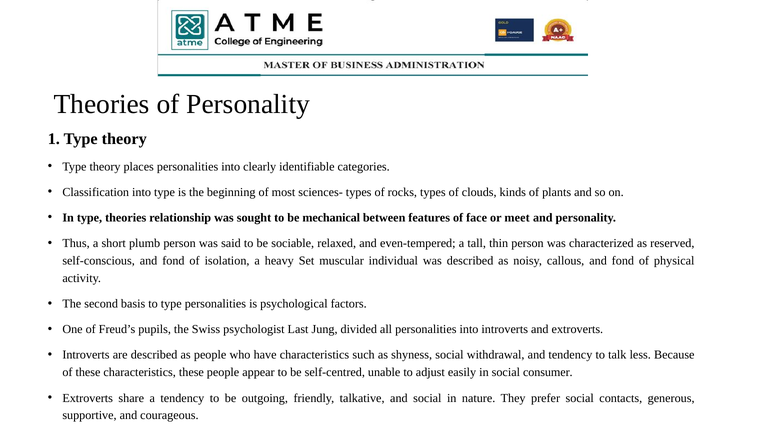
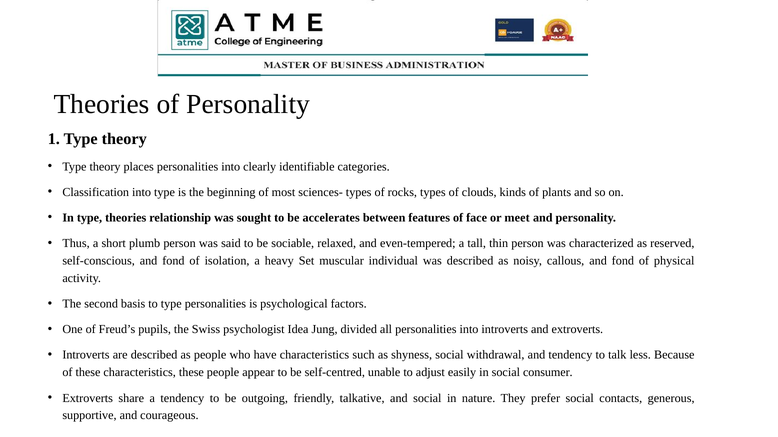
mechanical: mechanical -> accelerates
Last: Last -> Idea
